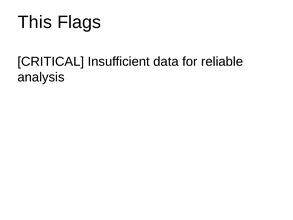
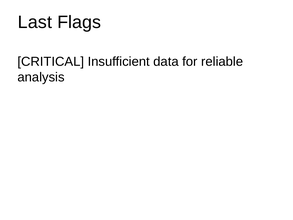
This: This -> Last
